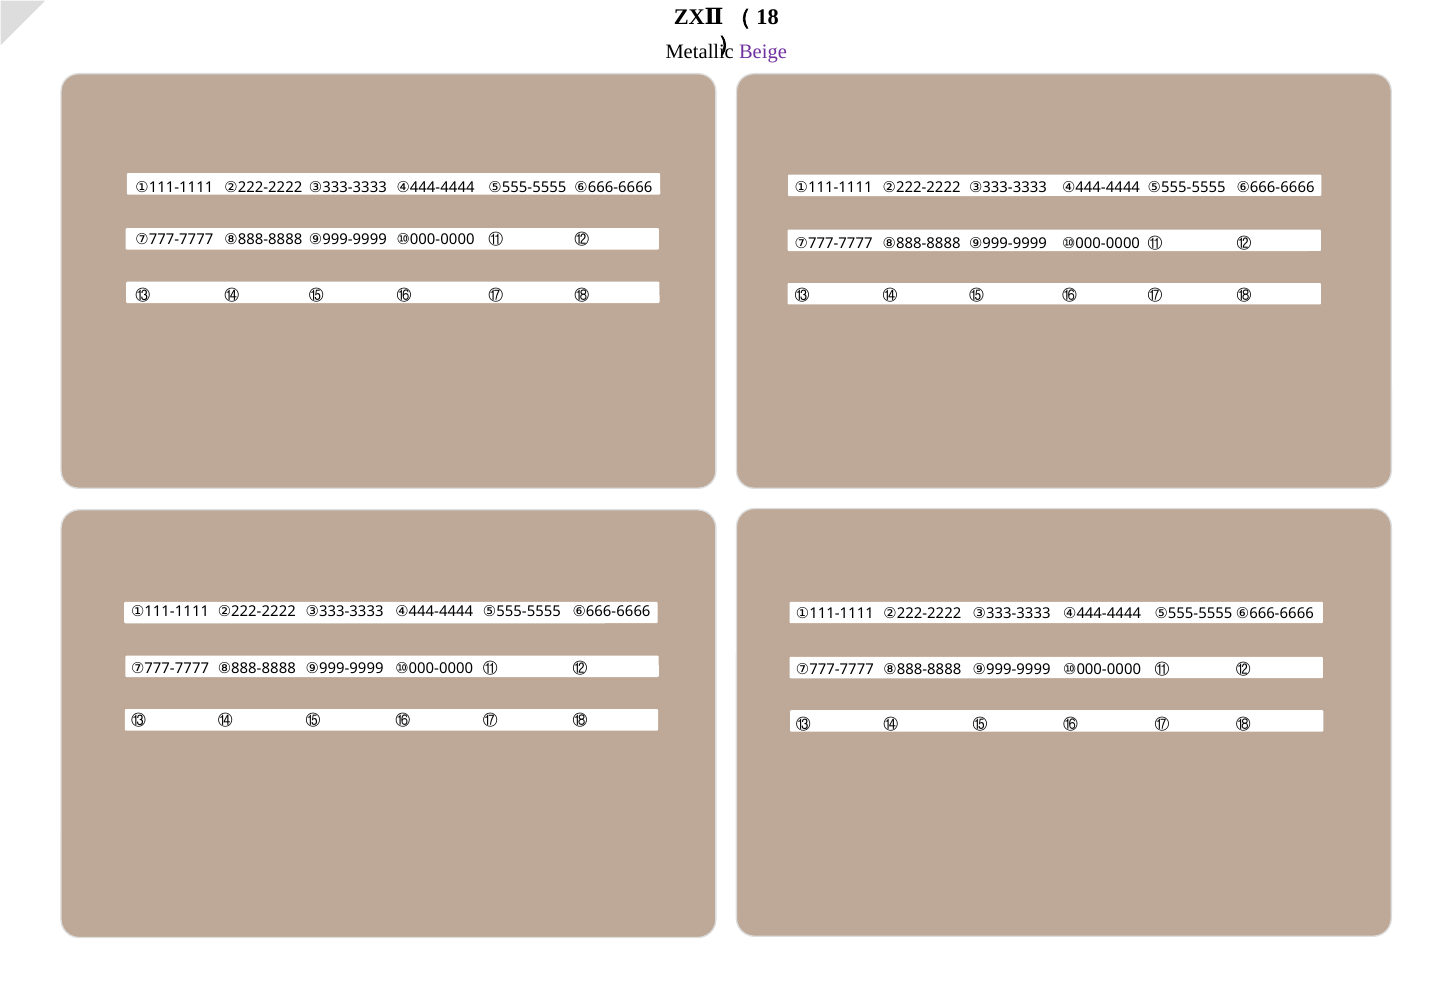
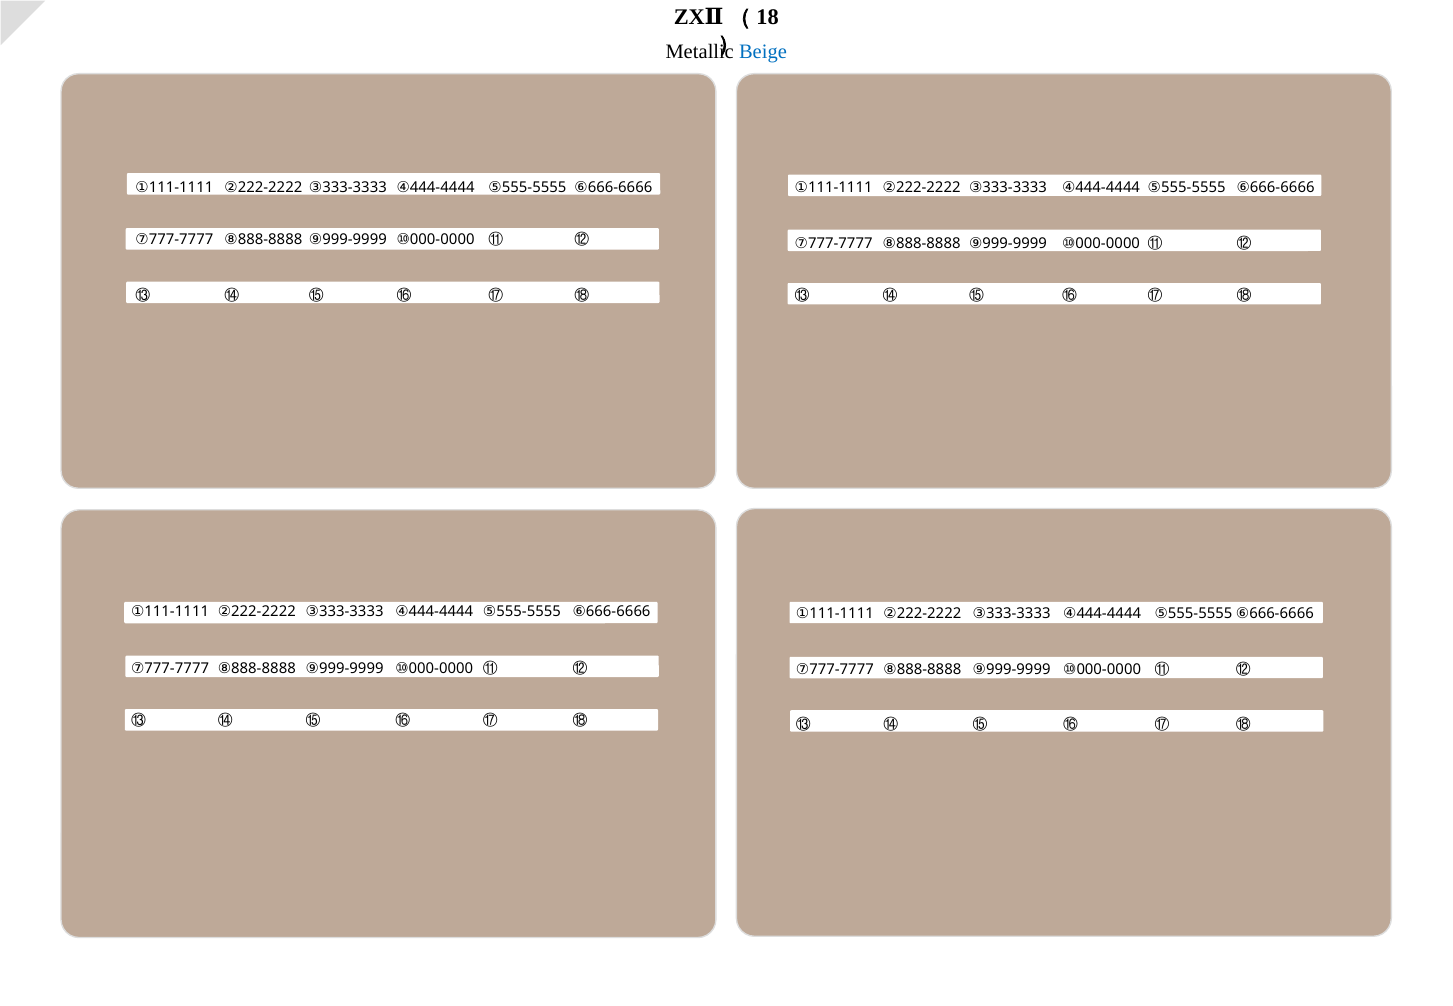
Beige colour: purple -> blue
